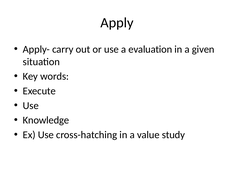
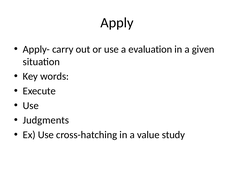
Knowledge: Knowledge -> Judgments
